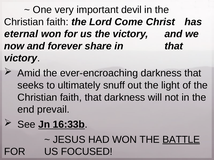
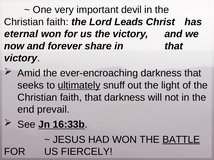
Come: Come -> Leads
ultimately underline: none -> present
FOCUSED: FOCUSED -> FIERCELY
